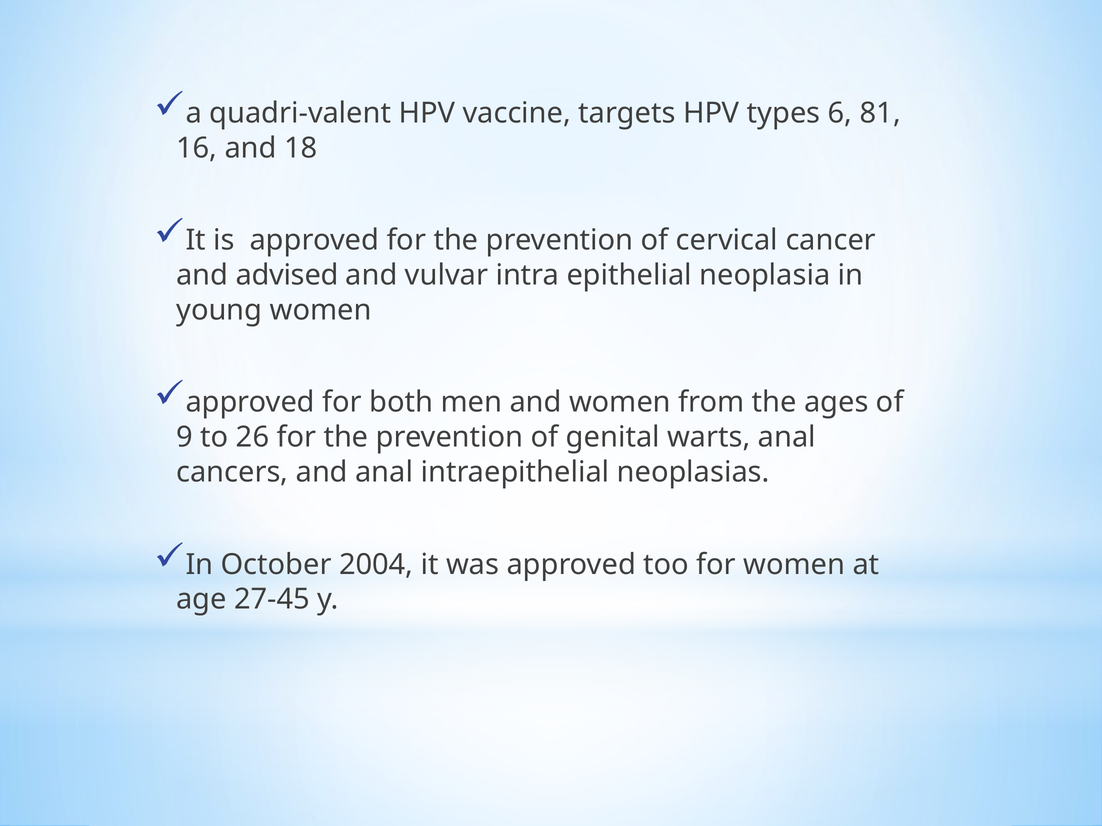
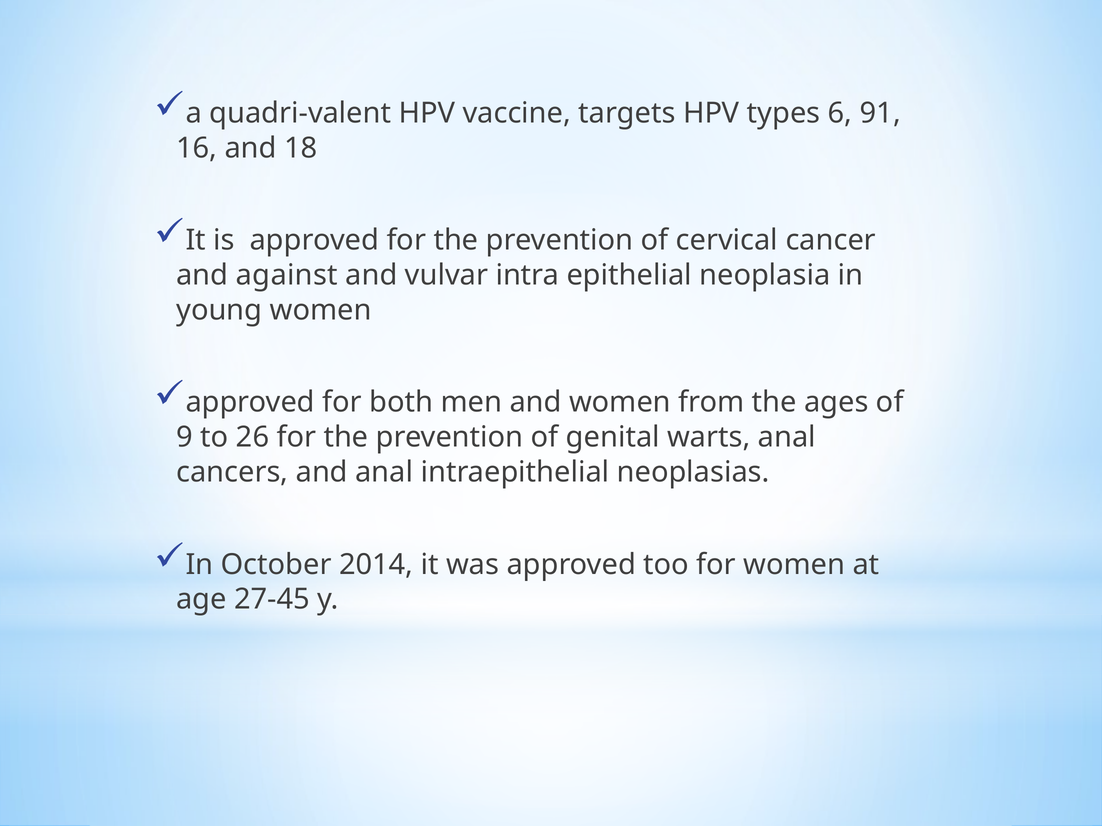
81: 81 -> 91
advised: advised -> against
2004: 2004 -> 2014
